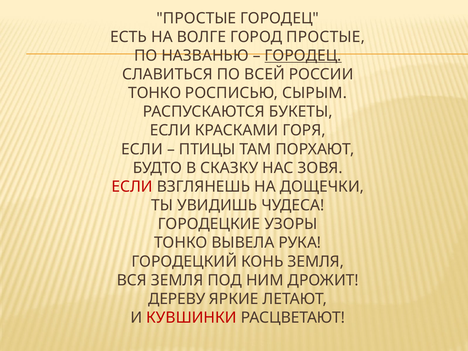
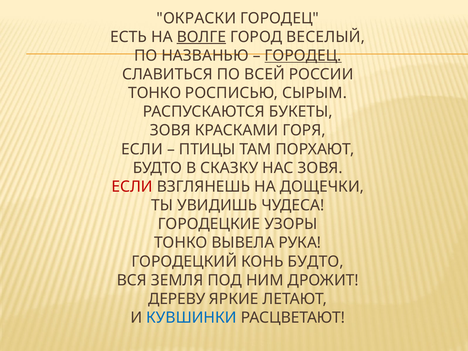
ПРОСТЫЕ at (196, 18): ПРОСТЫЕ -> ОКРАСКИ
ВОЛГЕ underline: none -> present
ГОРОД ПРОСТЫЕ: ПРОСТЫЕ -> ВЕСЕЛЫЙ
ЕСЛИ at (170, 131): ЕСЛИ -> ЗОВЯ
КОНЬ ЗЕМЛЯ: ЗЕМЛЯ -> БУДТО
КУВШИНКИ colour: red -> blue
